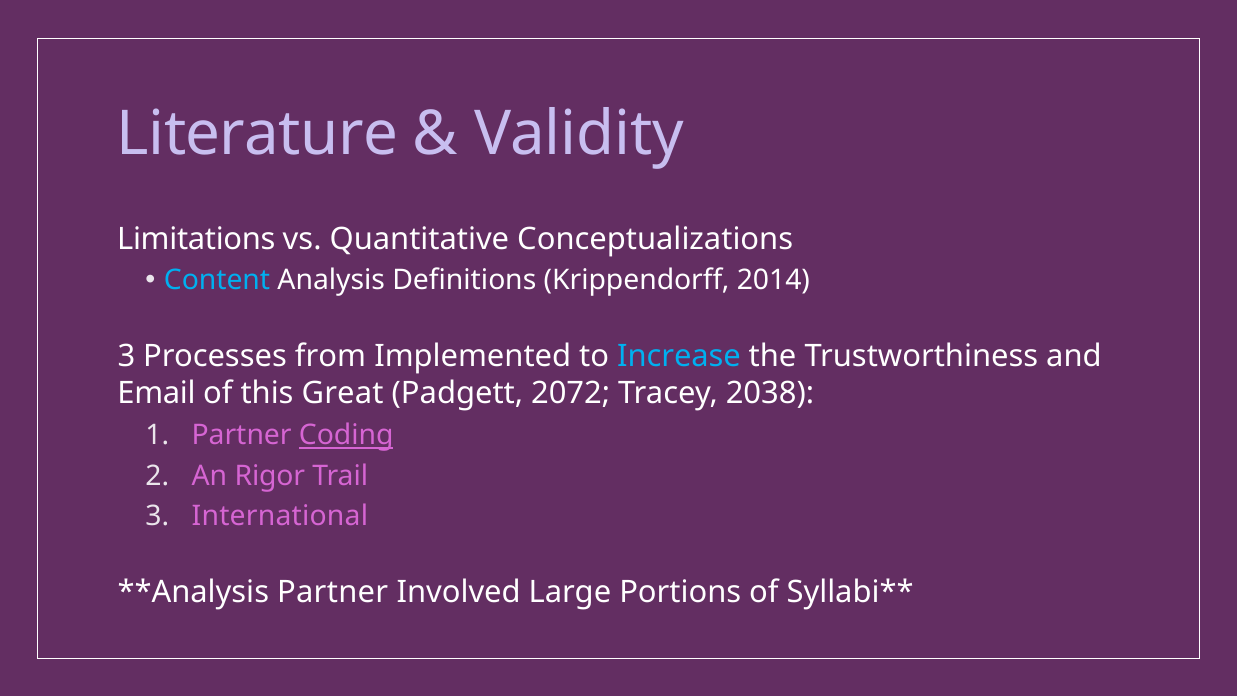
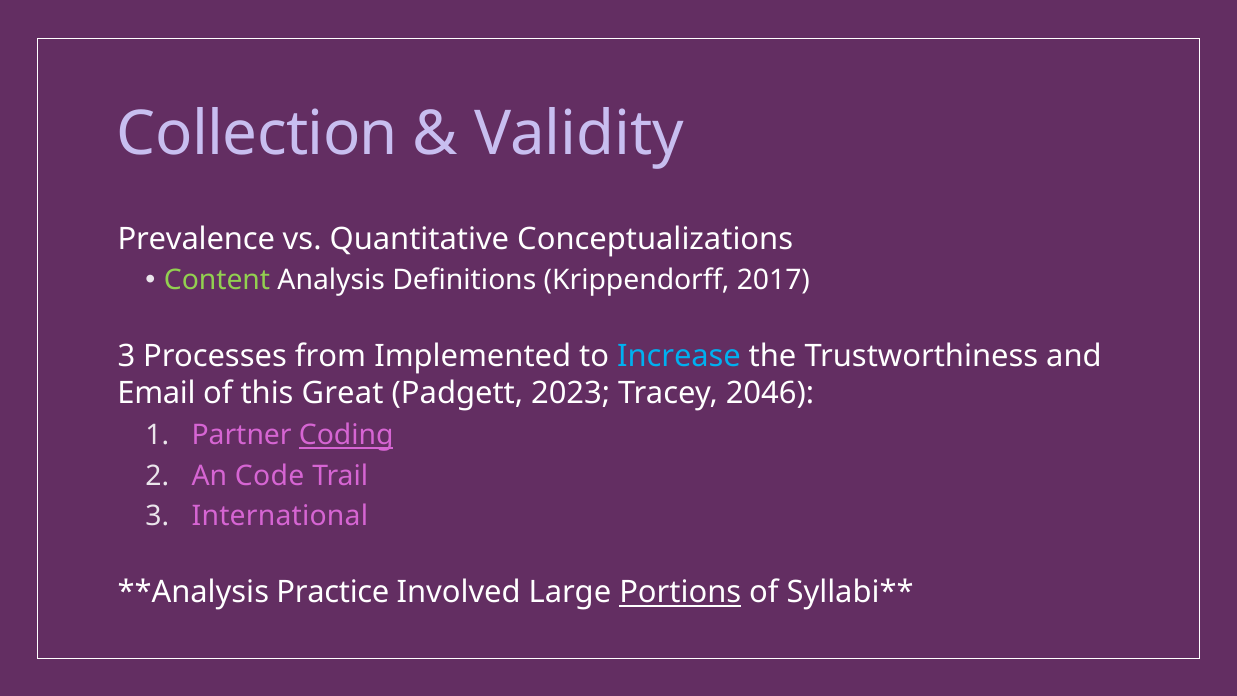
Literature: Literature -> Collection
Limitations: Limitations -> Prevalence
Content colour: light blue -> light green
2014: 2014 -> 2017
2072: 2072 -> 2023
2038: 2038 -> 2046
Rigor: Rigor -> Code
Partner at (333, 592): Partner -> Practice
Portions underline: none -> present
